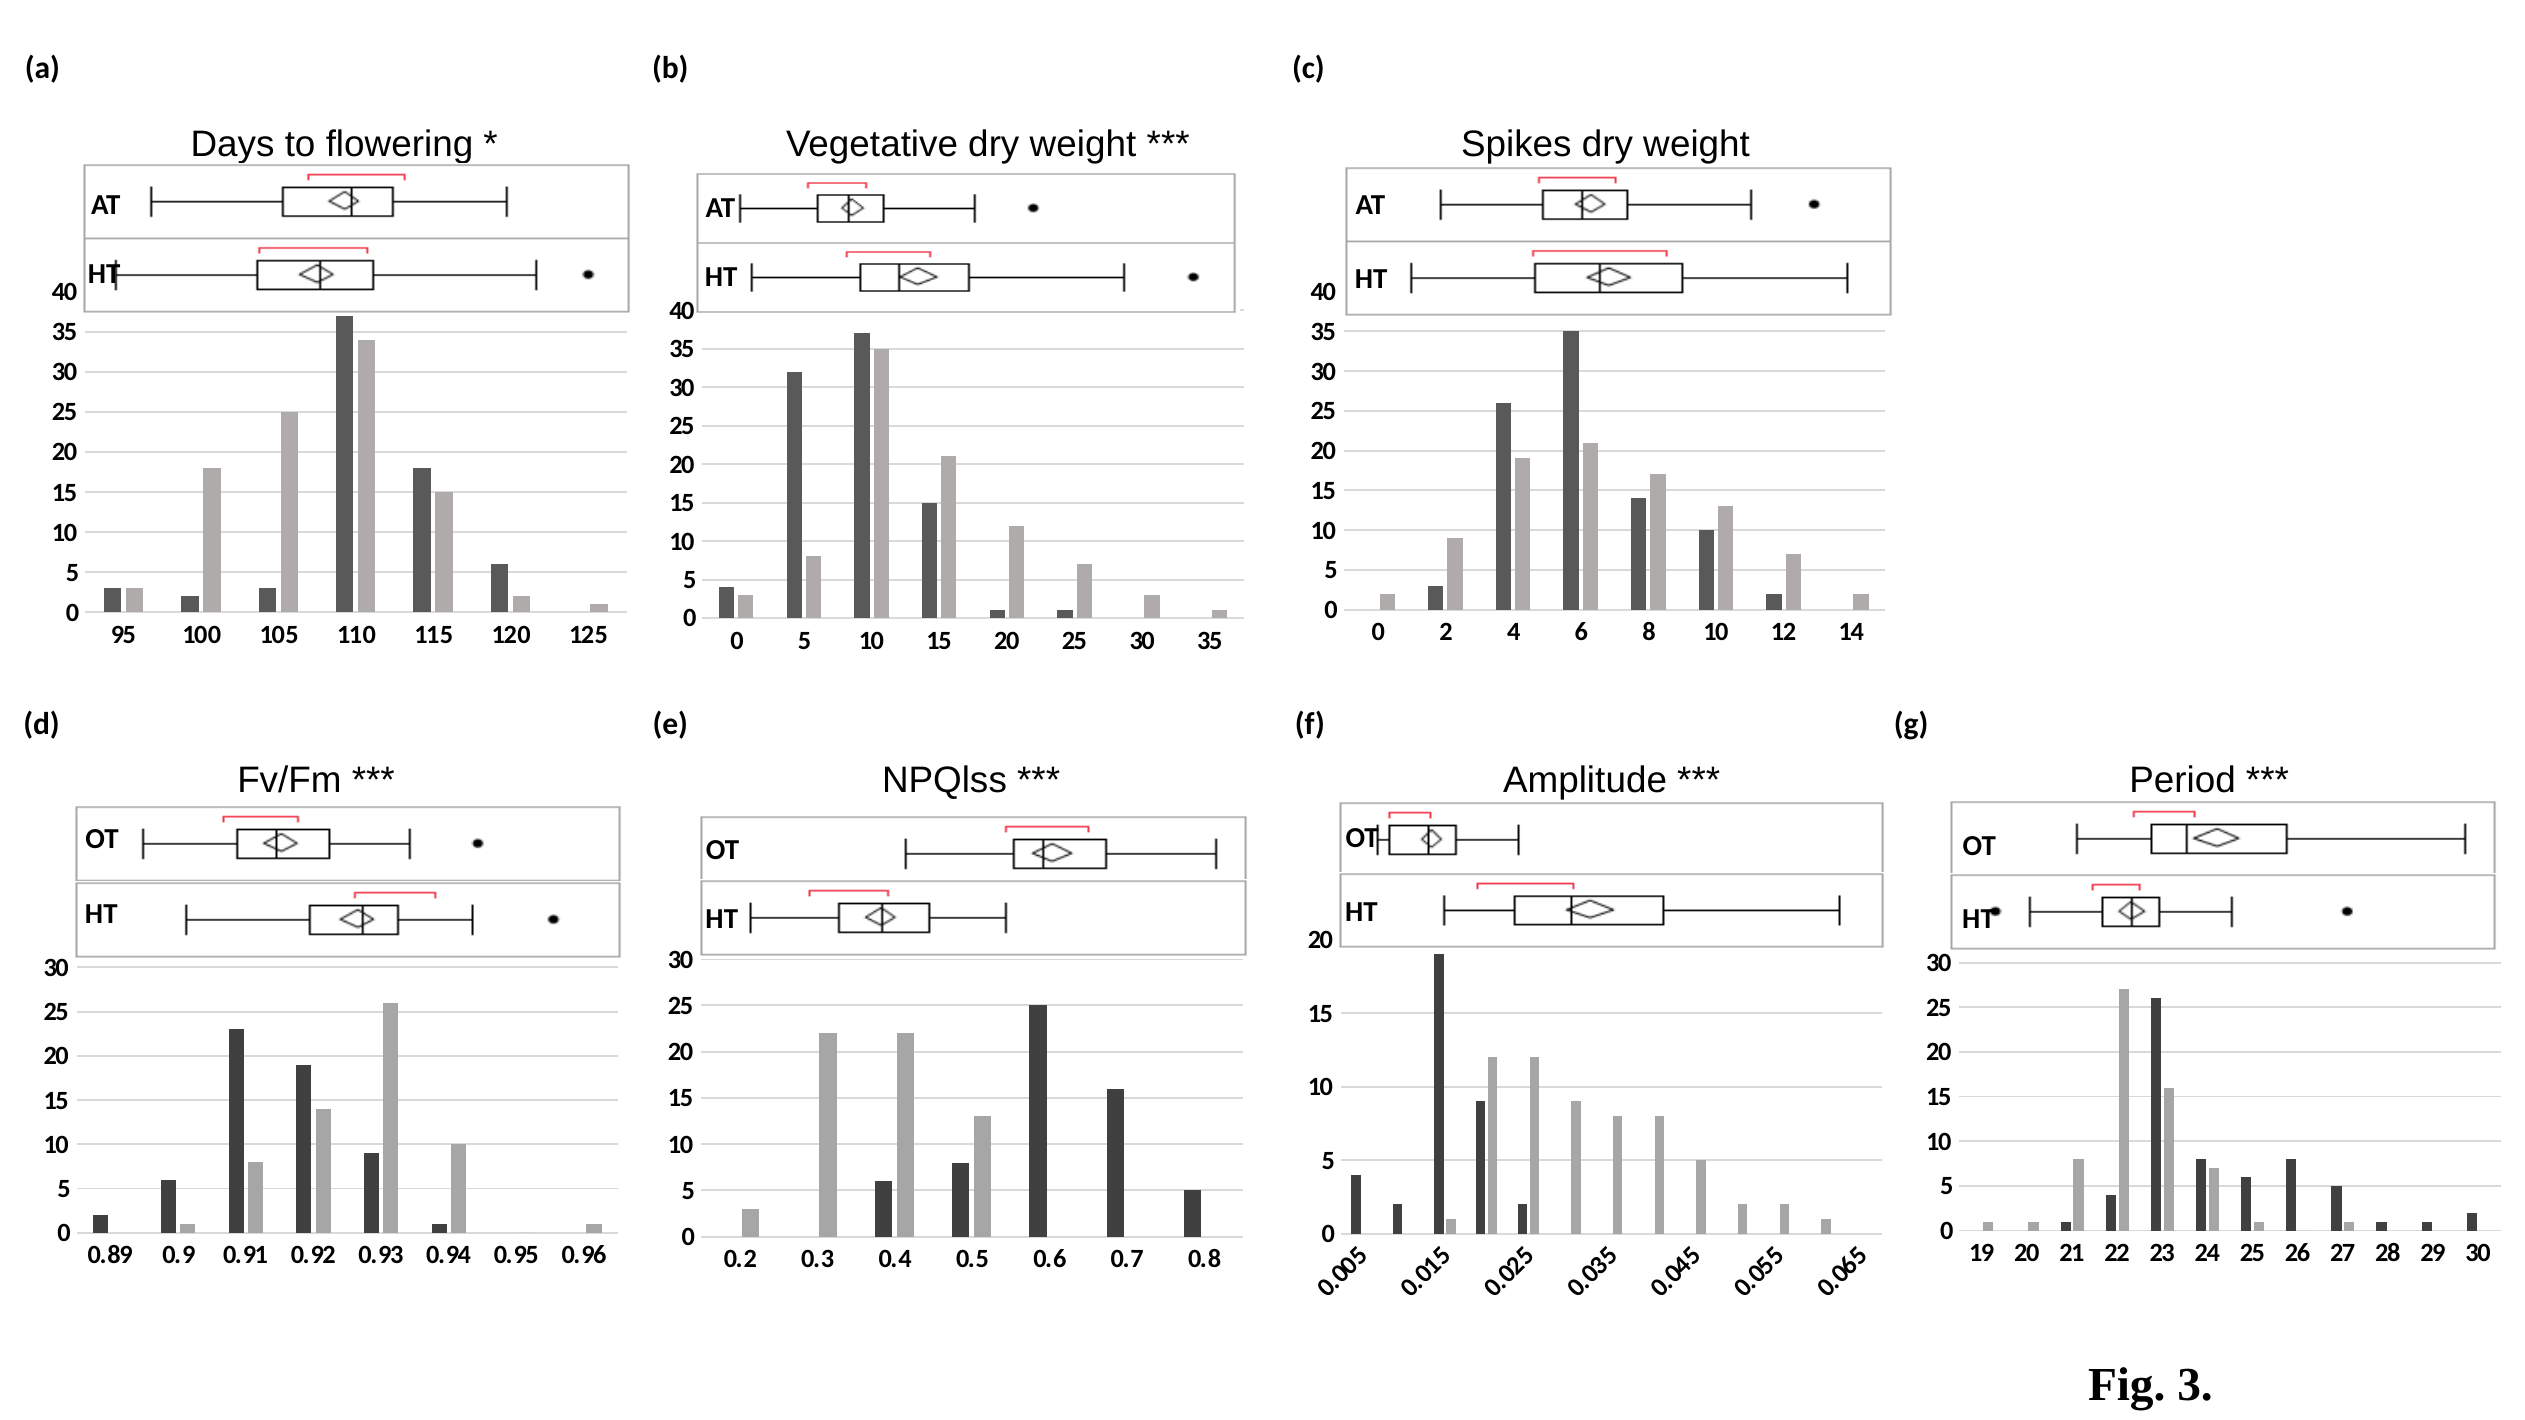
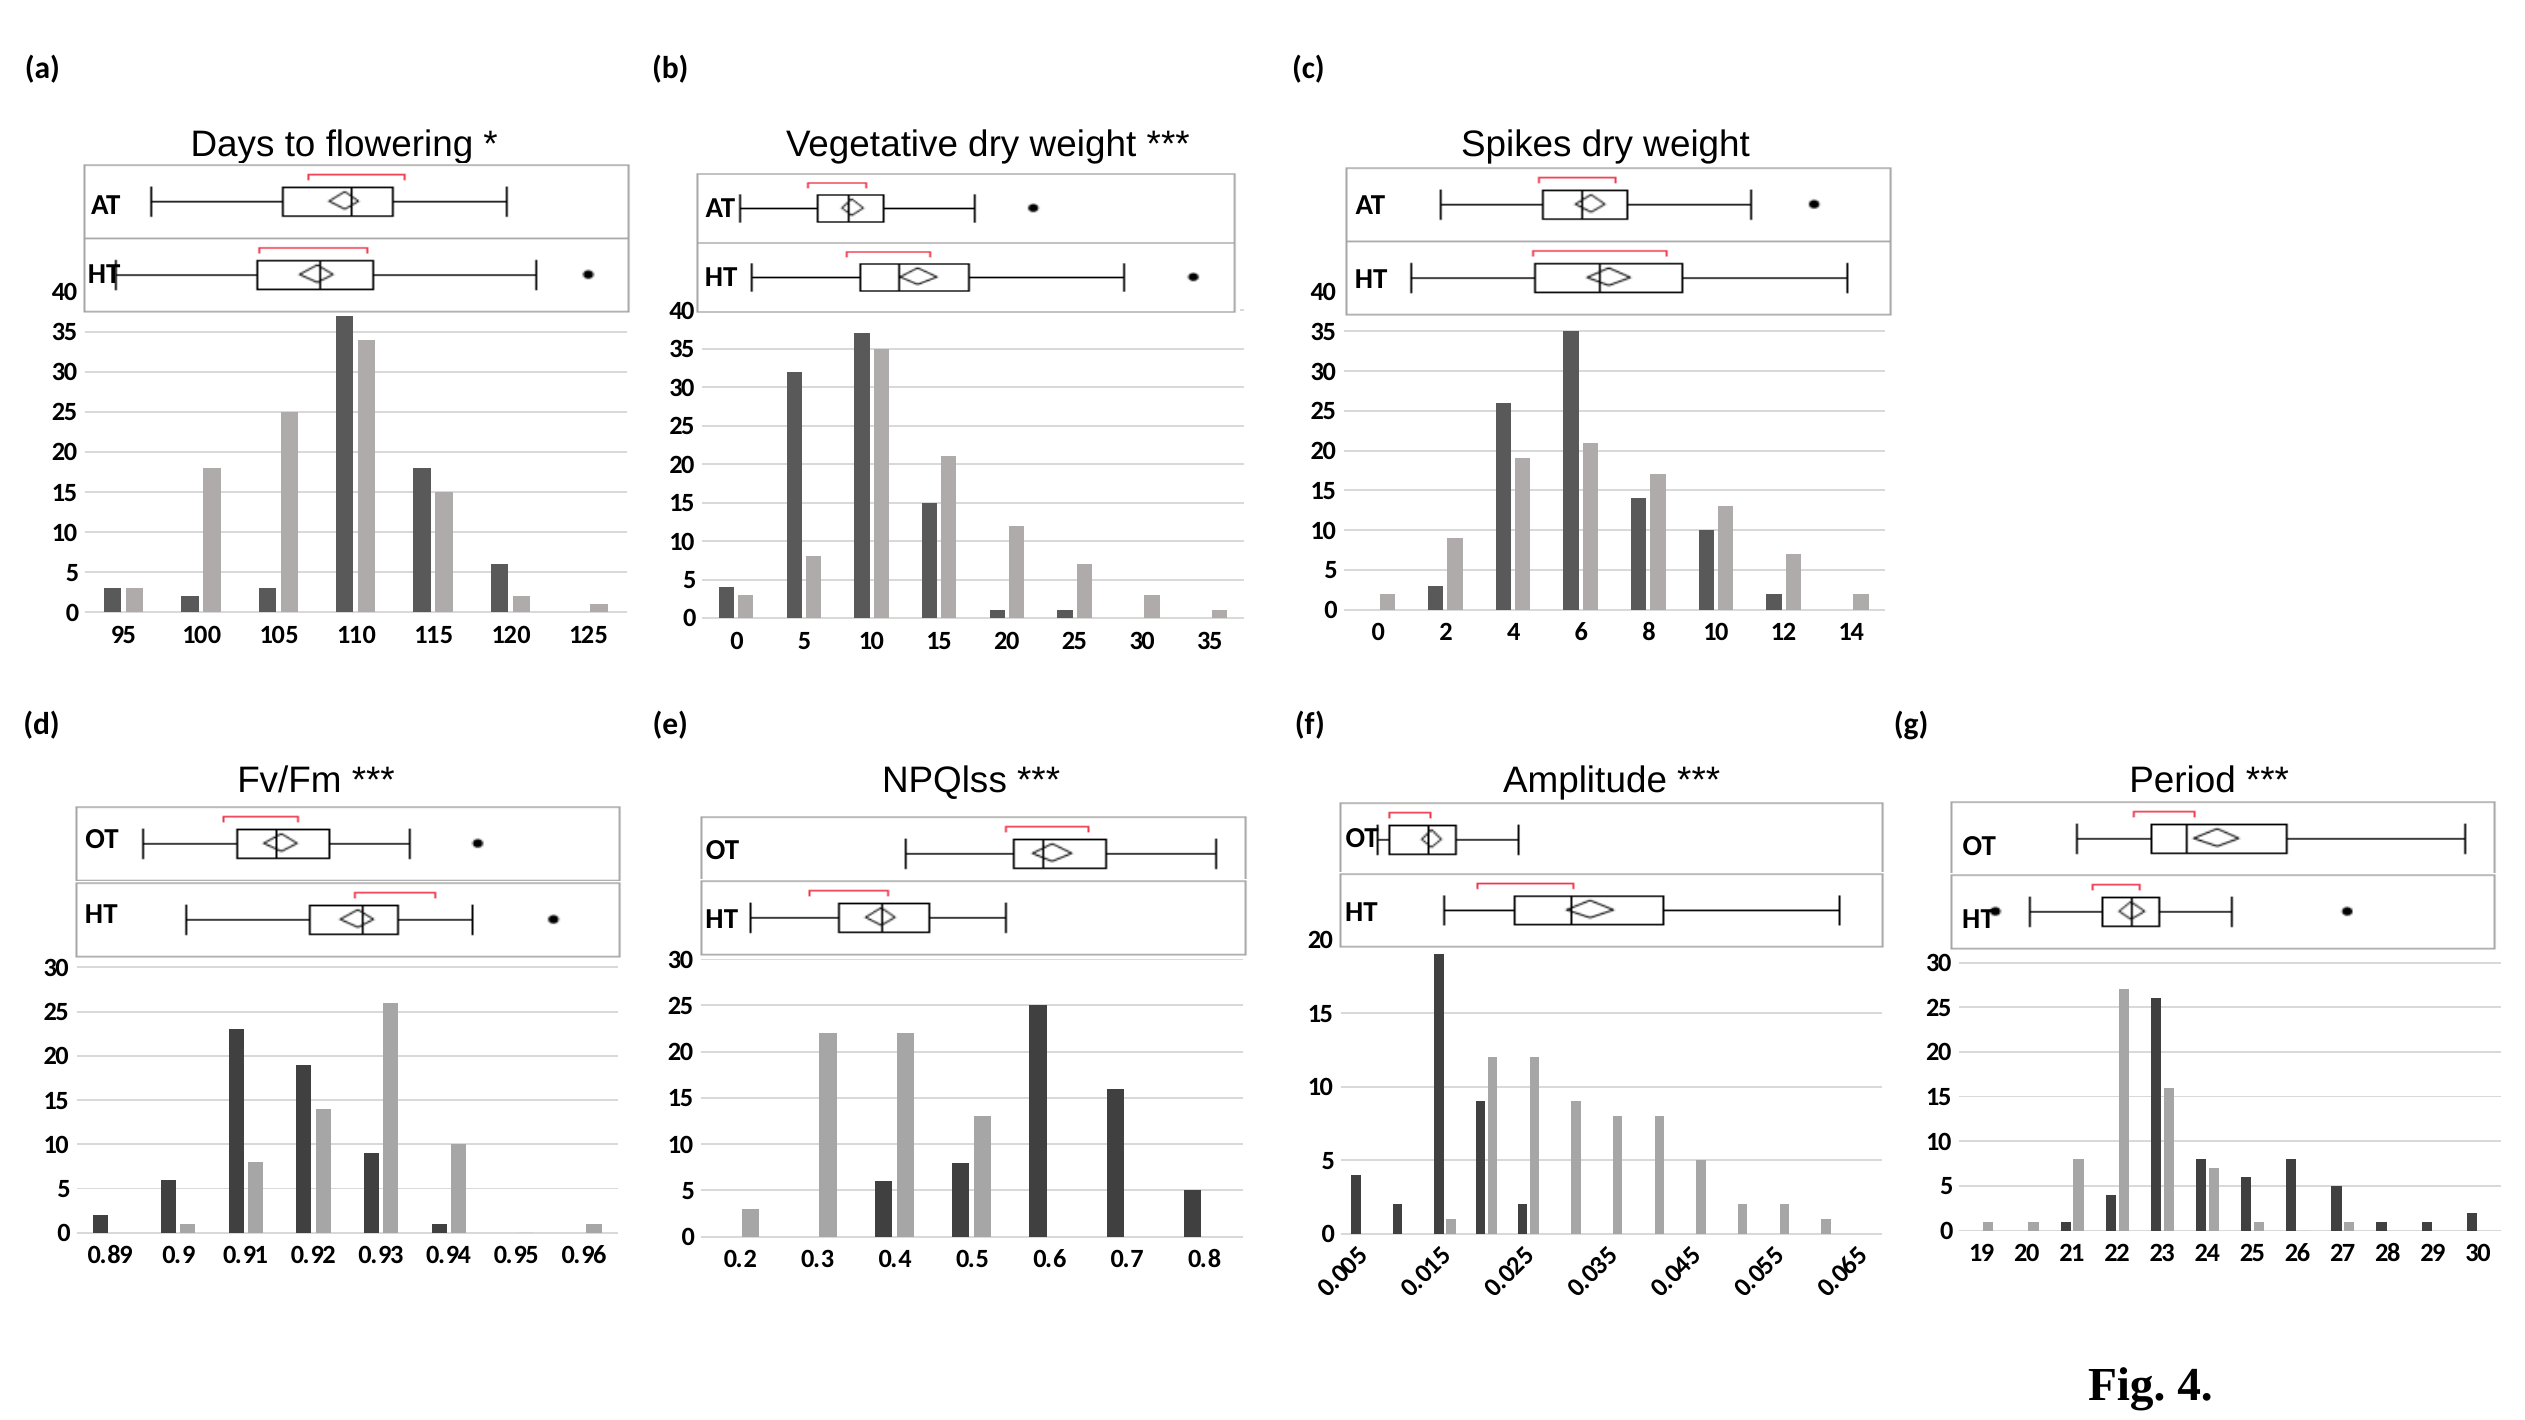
Fig 3: 3 -> 4
